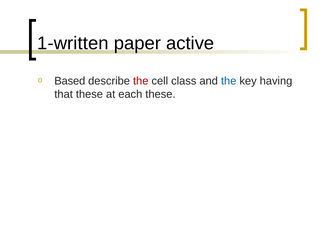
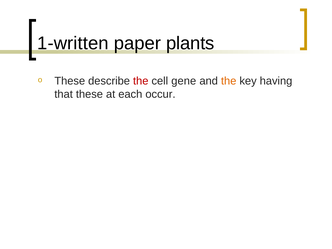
active: active -> plants
Based at (70, 81): Based -> These
class: class -> gene
the at (229, 81) colour: blue -> orange
each these: these -> occur
